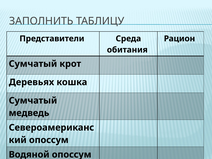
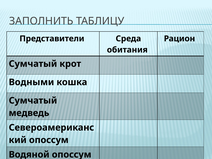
Деревьях: Деревьях -> Водными
